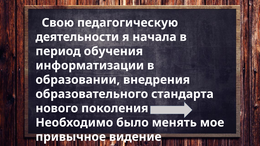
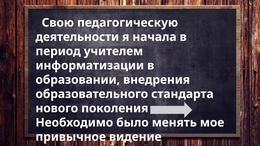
обучения: обучения -> учителем
